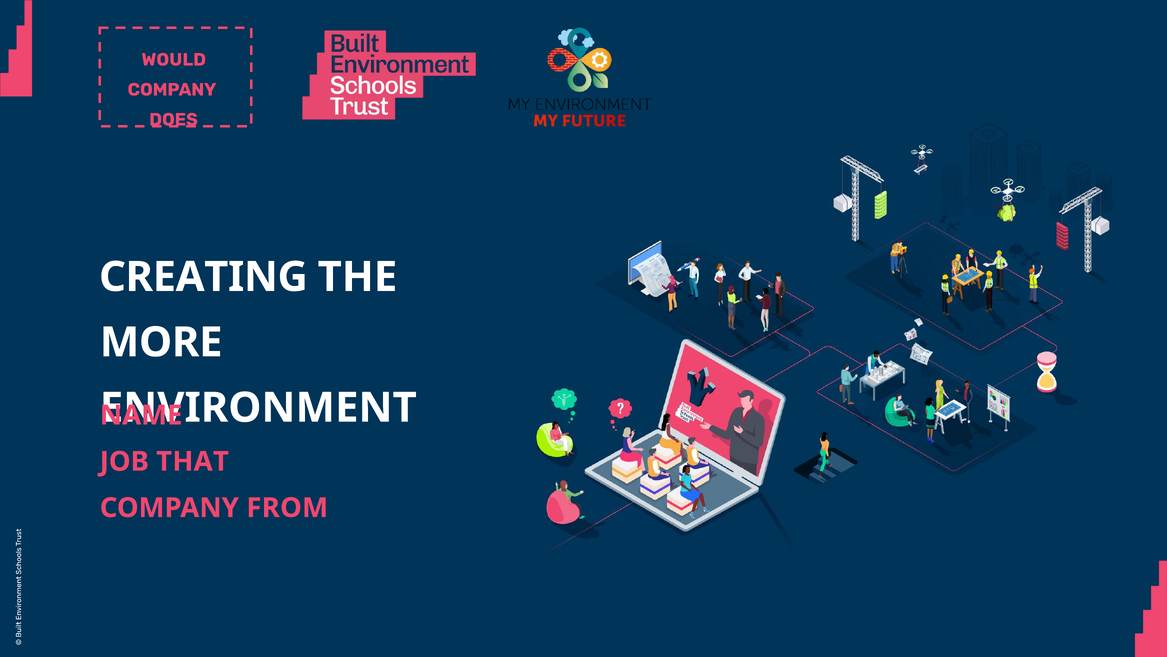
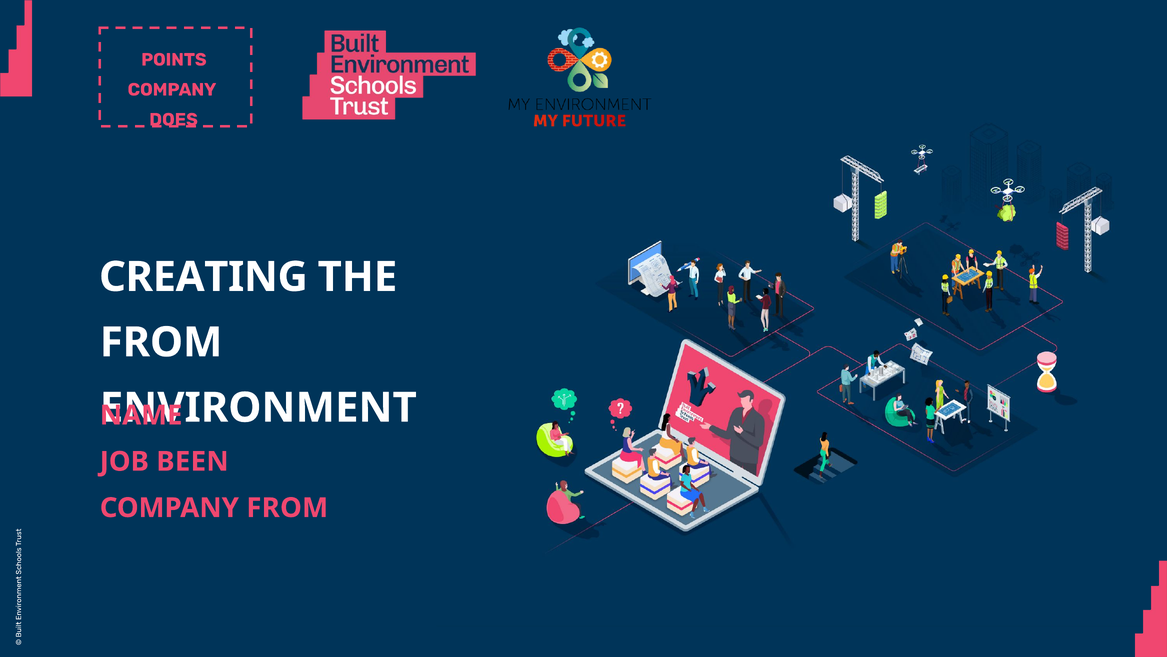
WOULD: WOULD -> POINTS
MORE at (161, 342): MORE -> FROM
THAT: THAT -> BEEN
